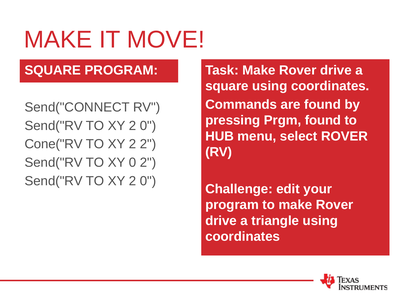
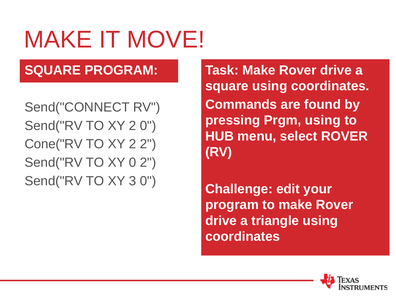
Prgm found: found -> using
2 at (132, 181): 2 -> 3
